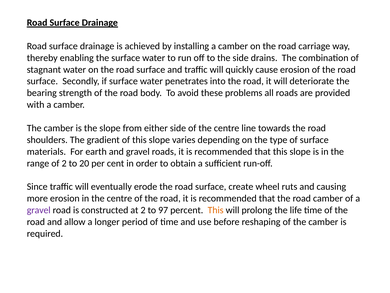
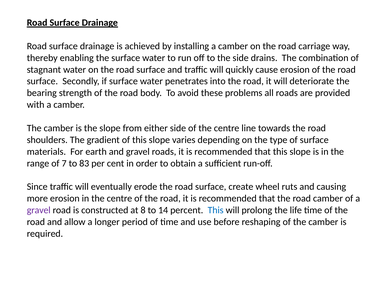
of 2: 2 -> 7
20: 20 -> 83
at 2: 2 -> 8
97: 97 -> 14
This at (216, 210) colour: orange -> blue
